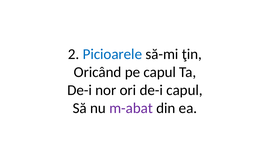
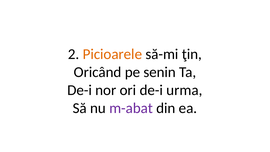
Picioarele colour: blue -> orange
pe capul: capul -> senin
de-i capul: capul -> urma
